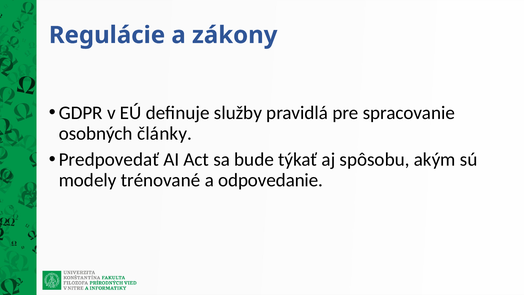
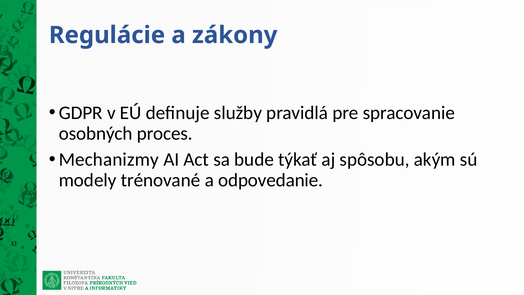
články: články -> proces
Predpovedať: Predpovedať -> Mechanizmy
